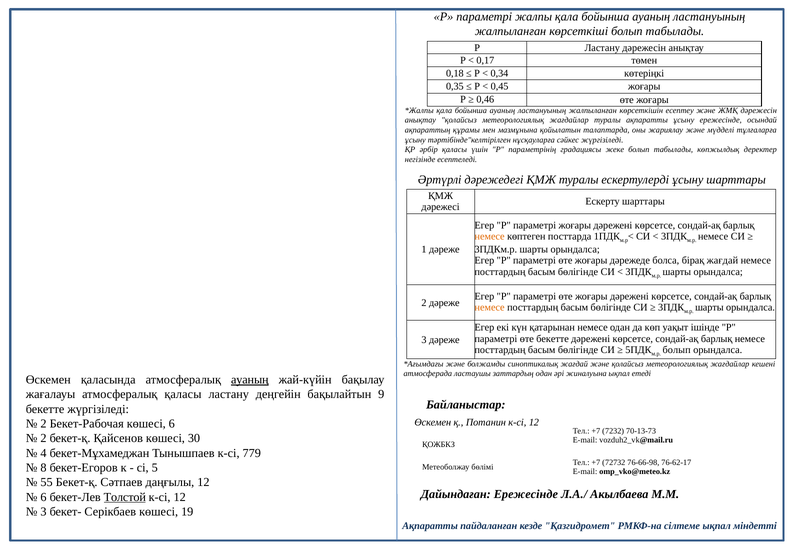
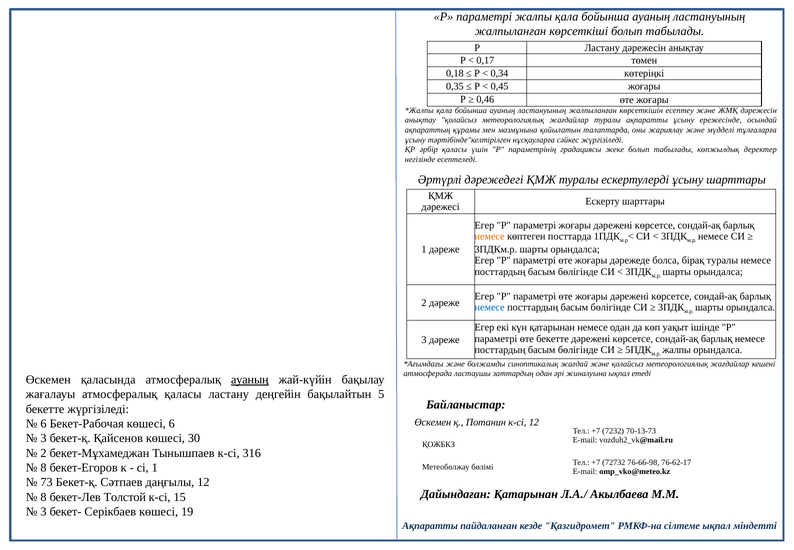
бірақ жағдай: жағдай -> туралы
немесе at (490, 307) colour: orange -> blue
болып at (677, 350): болып -> жалпы
9: 9 -> 5
2 at (44, 423): 2 -> 6
2 at (44, 438): 2 -> 3
4 at (44, 453): 4 -> 2
779: 779 -> 316
сі 5: 5 -> 1
55: 55 -> 73
Дайындаған Ережесінде: Ережесінде -> Қатарынан
6 at (44, 497): 6 -> 8
Толстой underline: present -> none
12 at (180, 497): 12 -> 15
